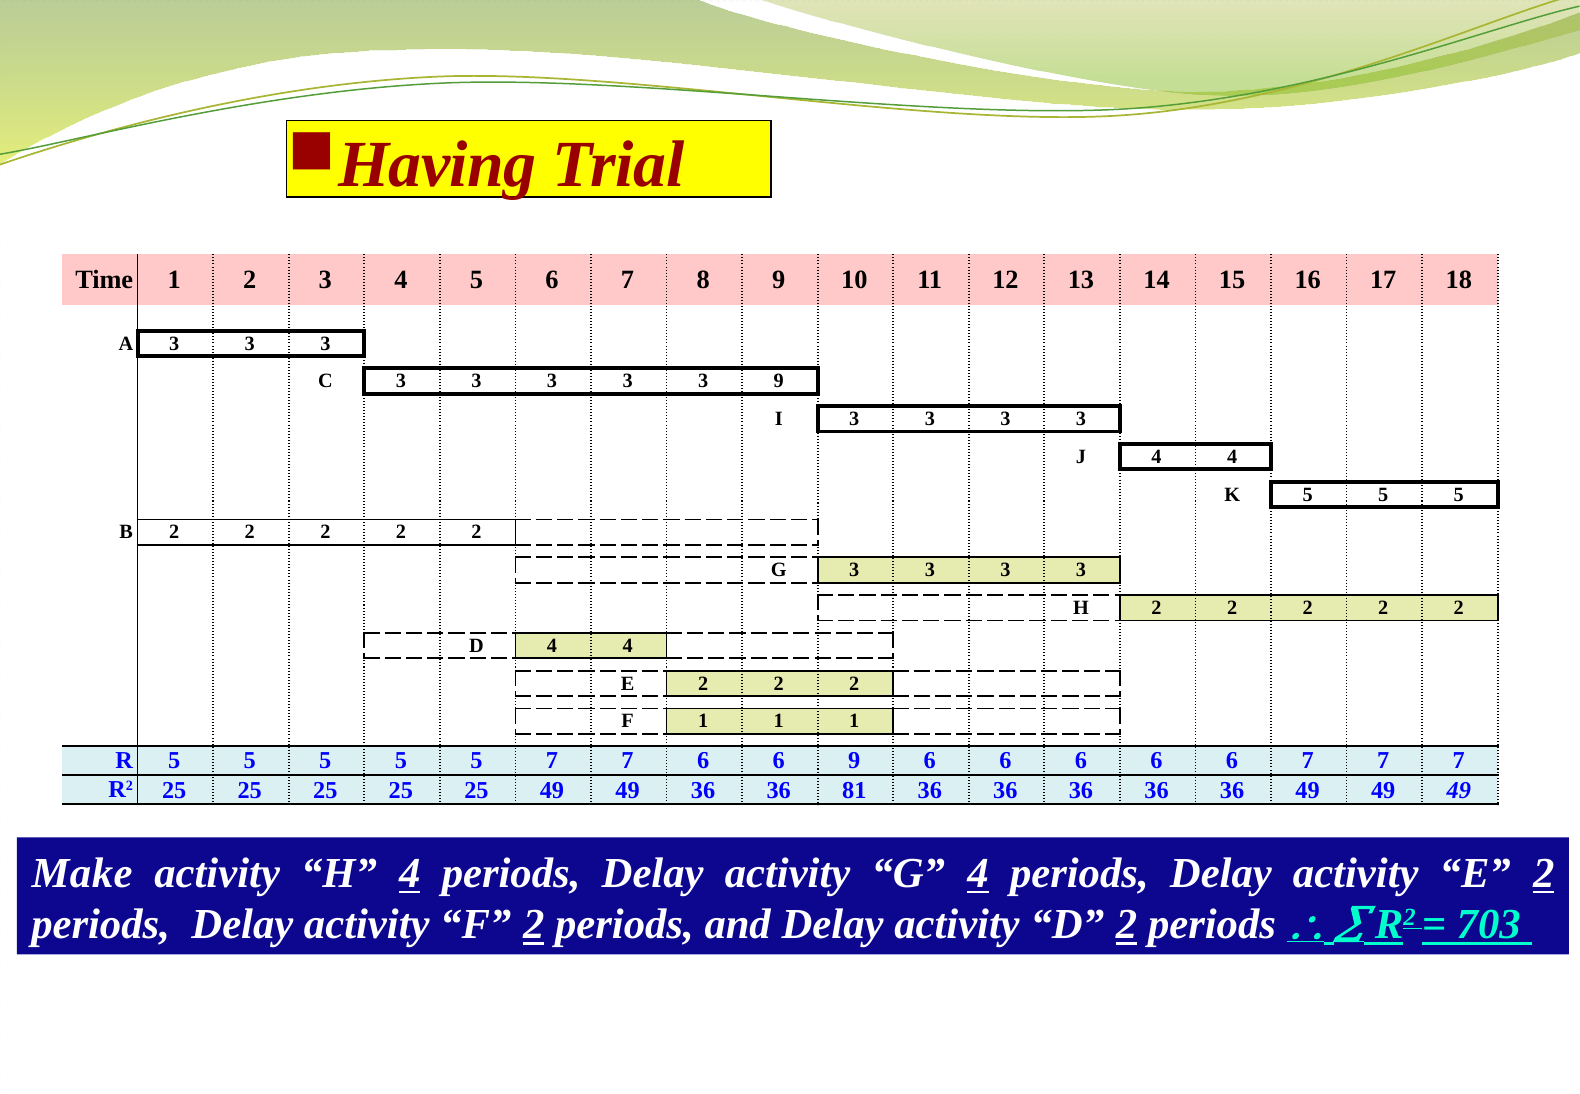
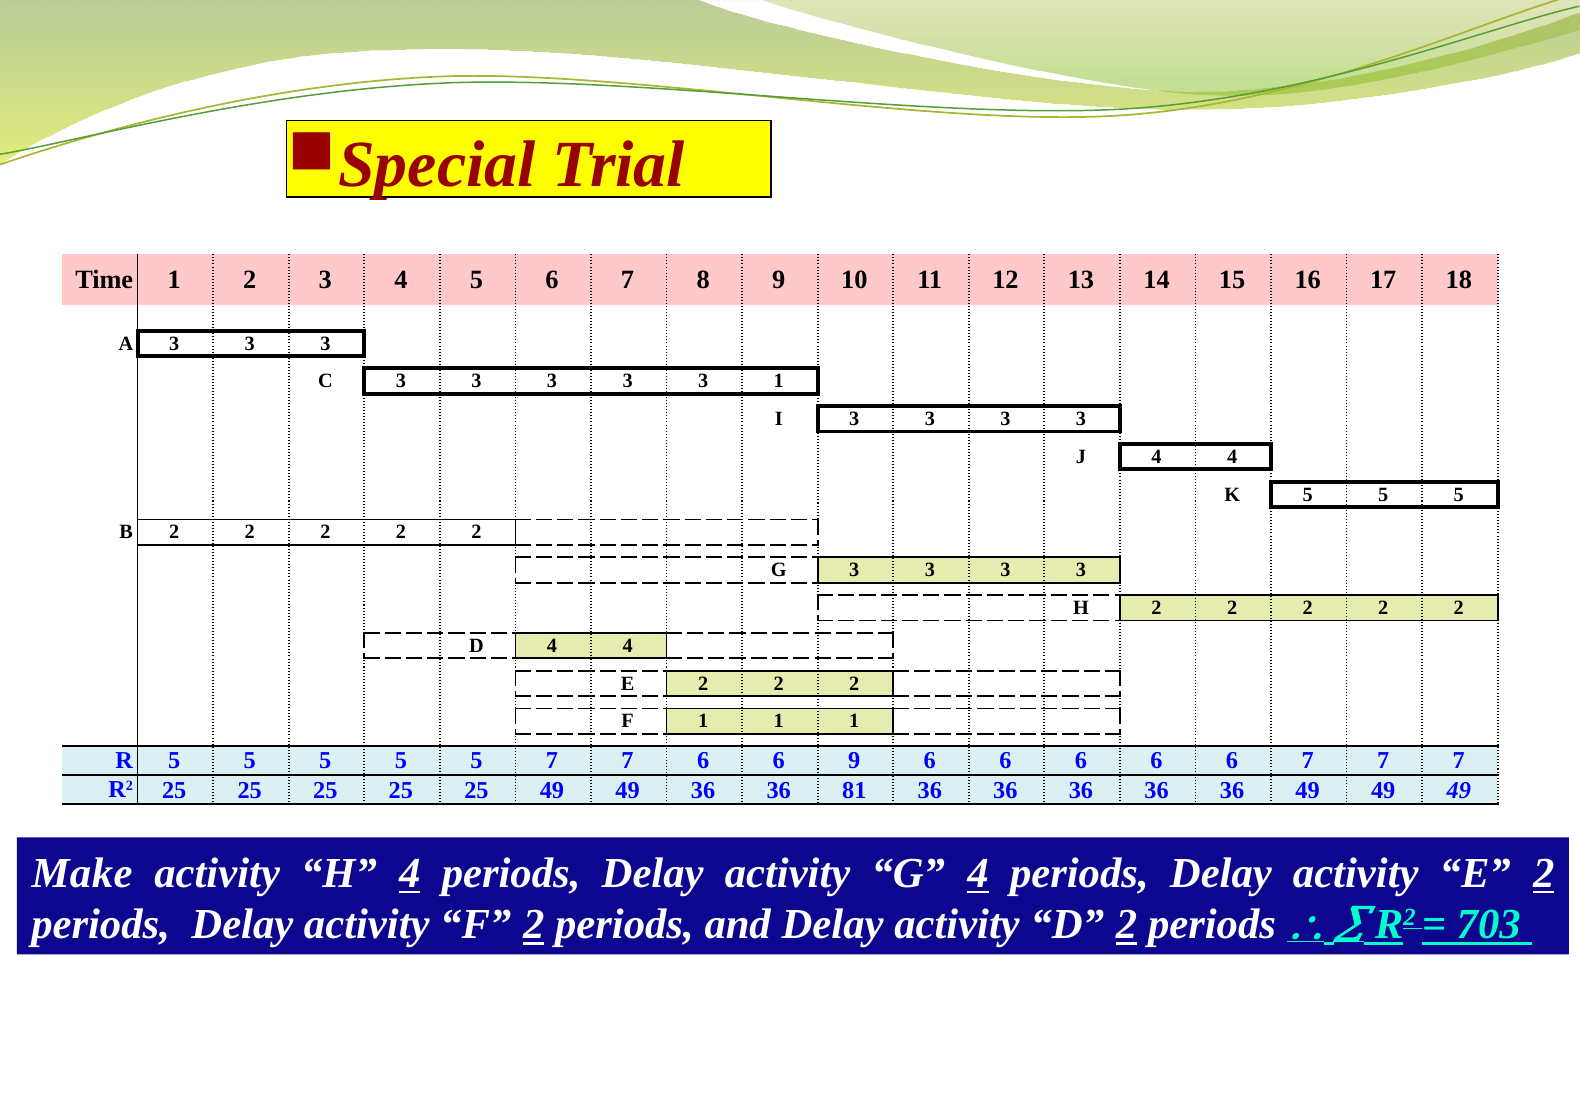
Having: Having -> Special
3 9: 9 -> 1
